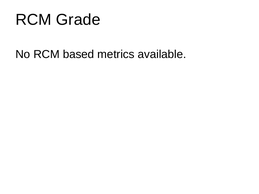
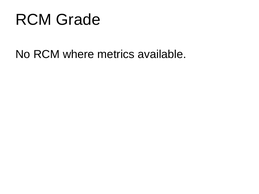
based: based -> where
